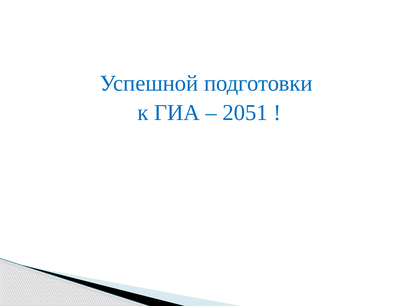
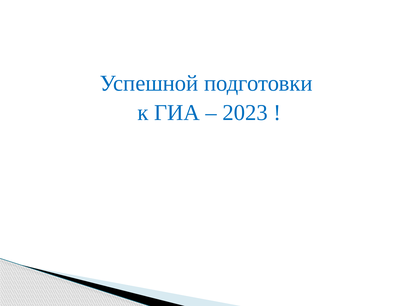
2051: 2051 -> 2023
